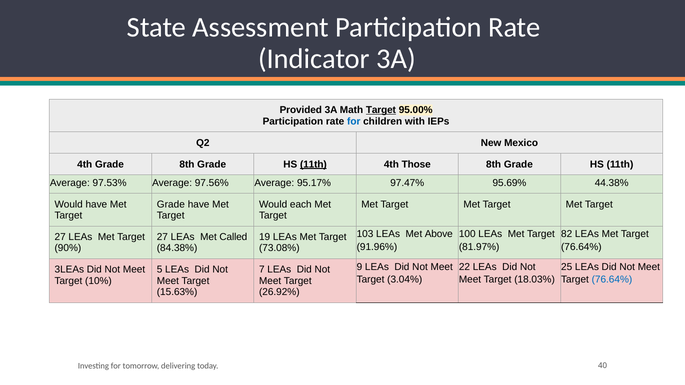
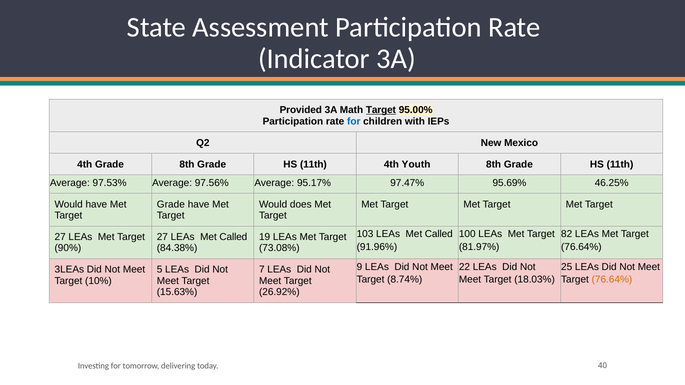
11th at (313, 164) underline: present -> none
Those: Those -> Youth
44.38%: 44.38% -> 46.25%
each: each -> does
103 LEAs Met Above: Above -> Called
3.04%: 3.04% -> 8.74%
76.64% at (612, 280) colour: blue -> orange
